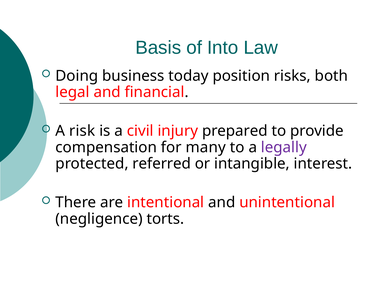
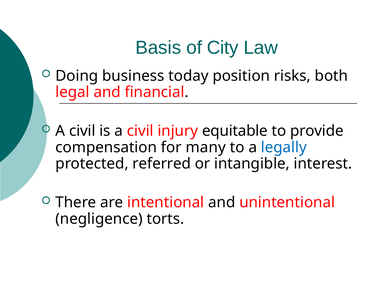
Into: Into -> City
risk at (82, 131): risk -> civil
prepared: prepared -> equitable
legally colour: purple -> blue
